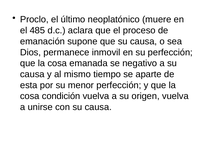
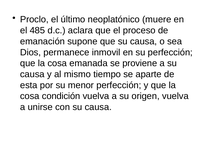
negativo: negativo -> proviene
